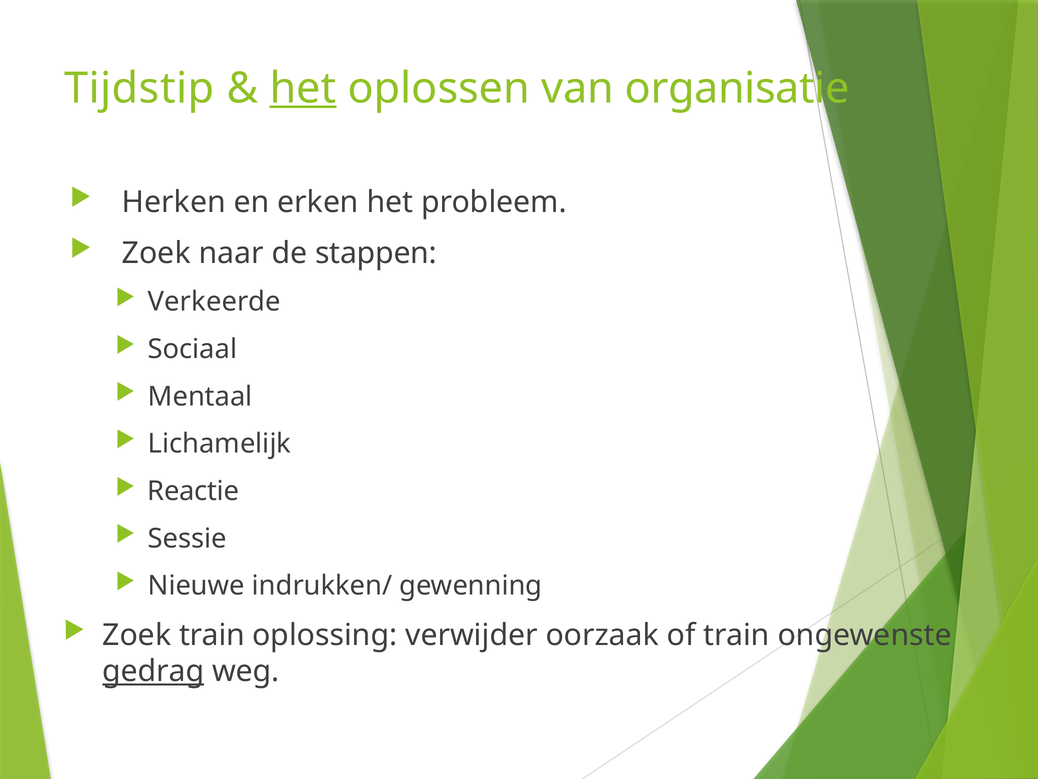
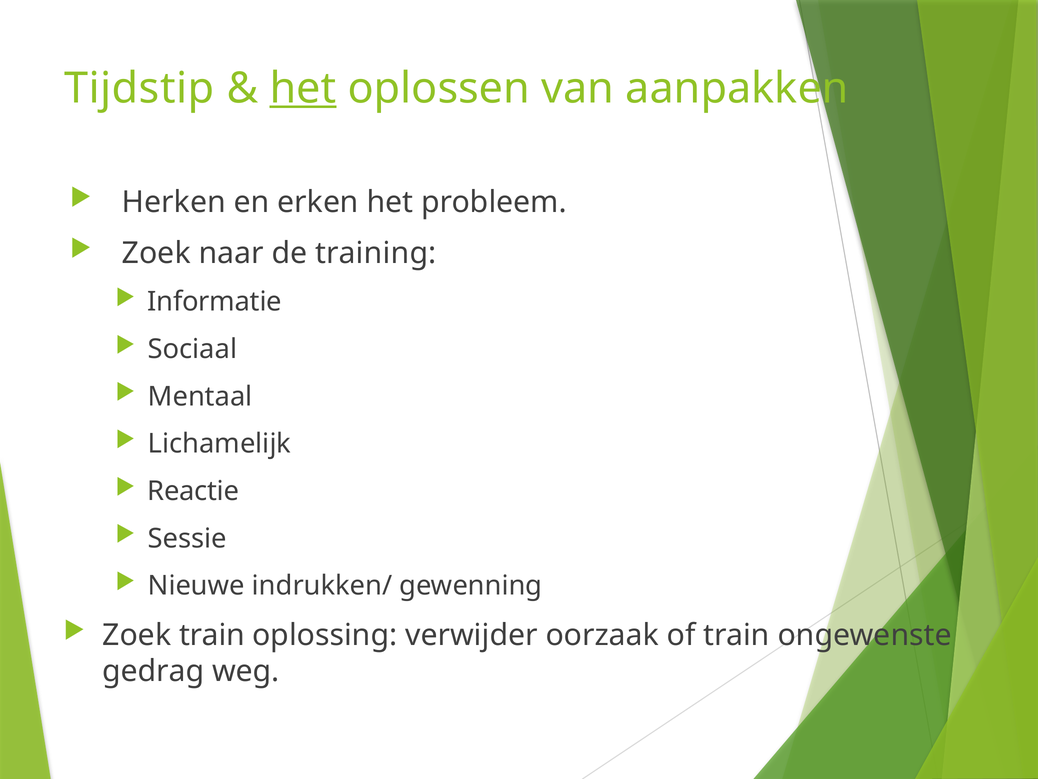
organisatie: organisatie -> aanpakken
stappen: stappen -> training
Verkeerde: Verkeerde -> Informatie
gedrag underline: present -> none
